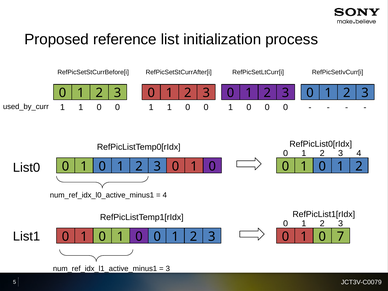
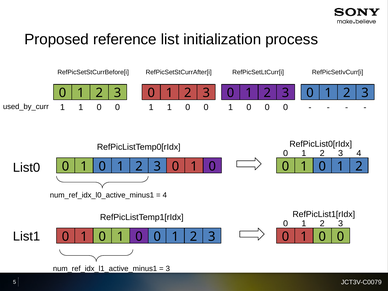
7 at (341, 237): 7 -> 0
